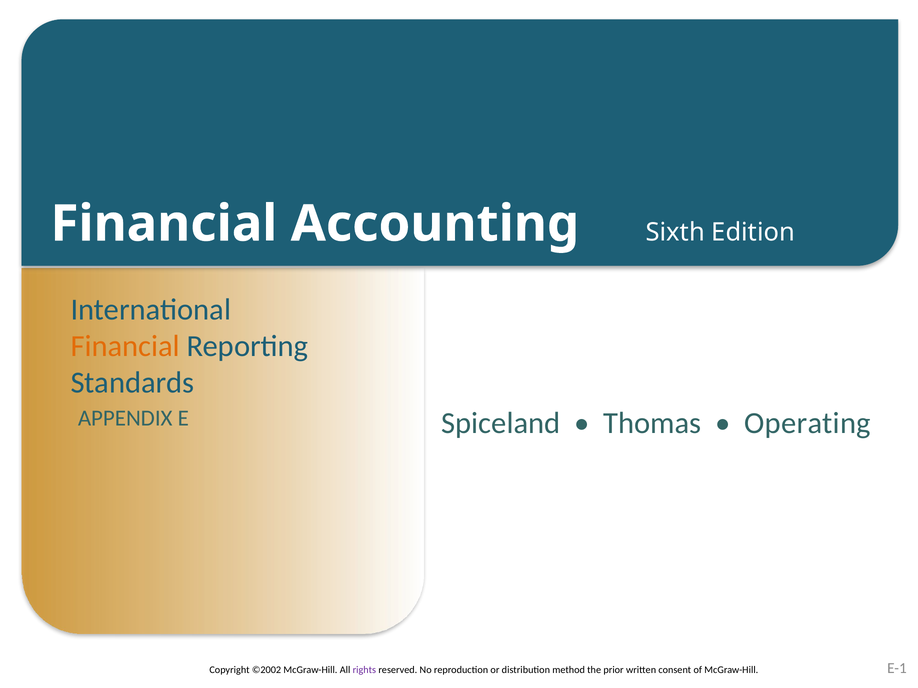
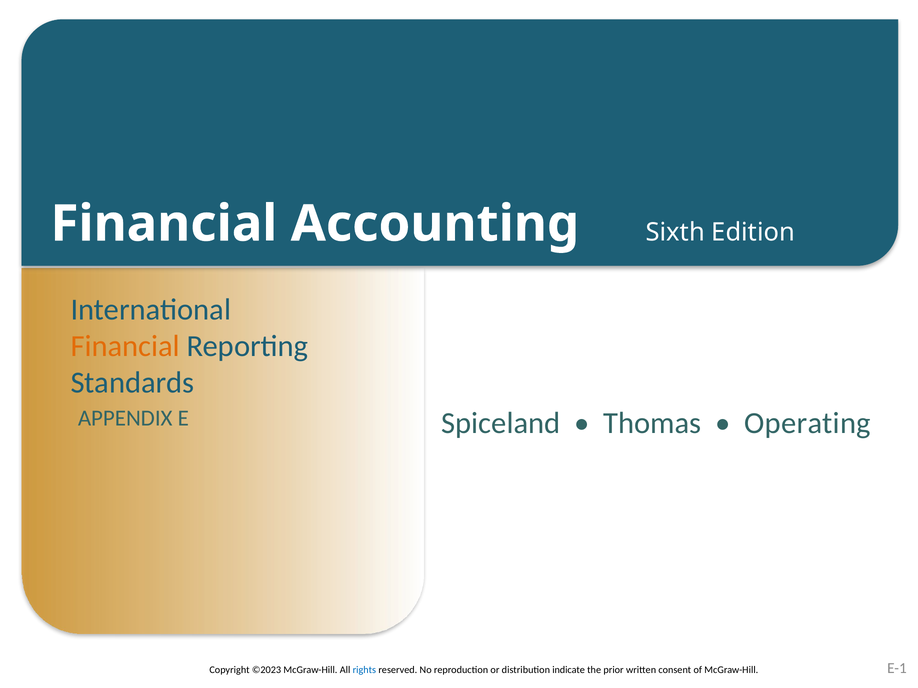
©2002: ©2002 -> ©2023
rights colour: purple -> blue
method: method -> indicate
